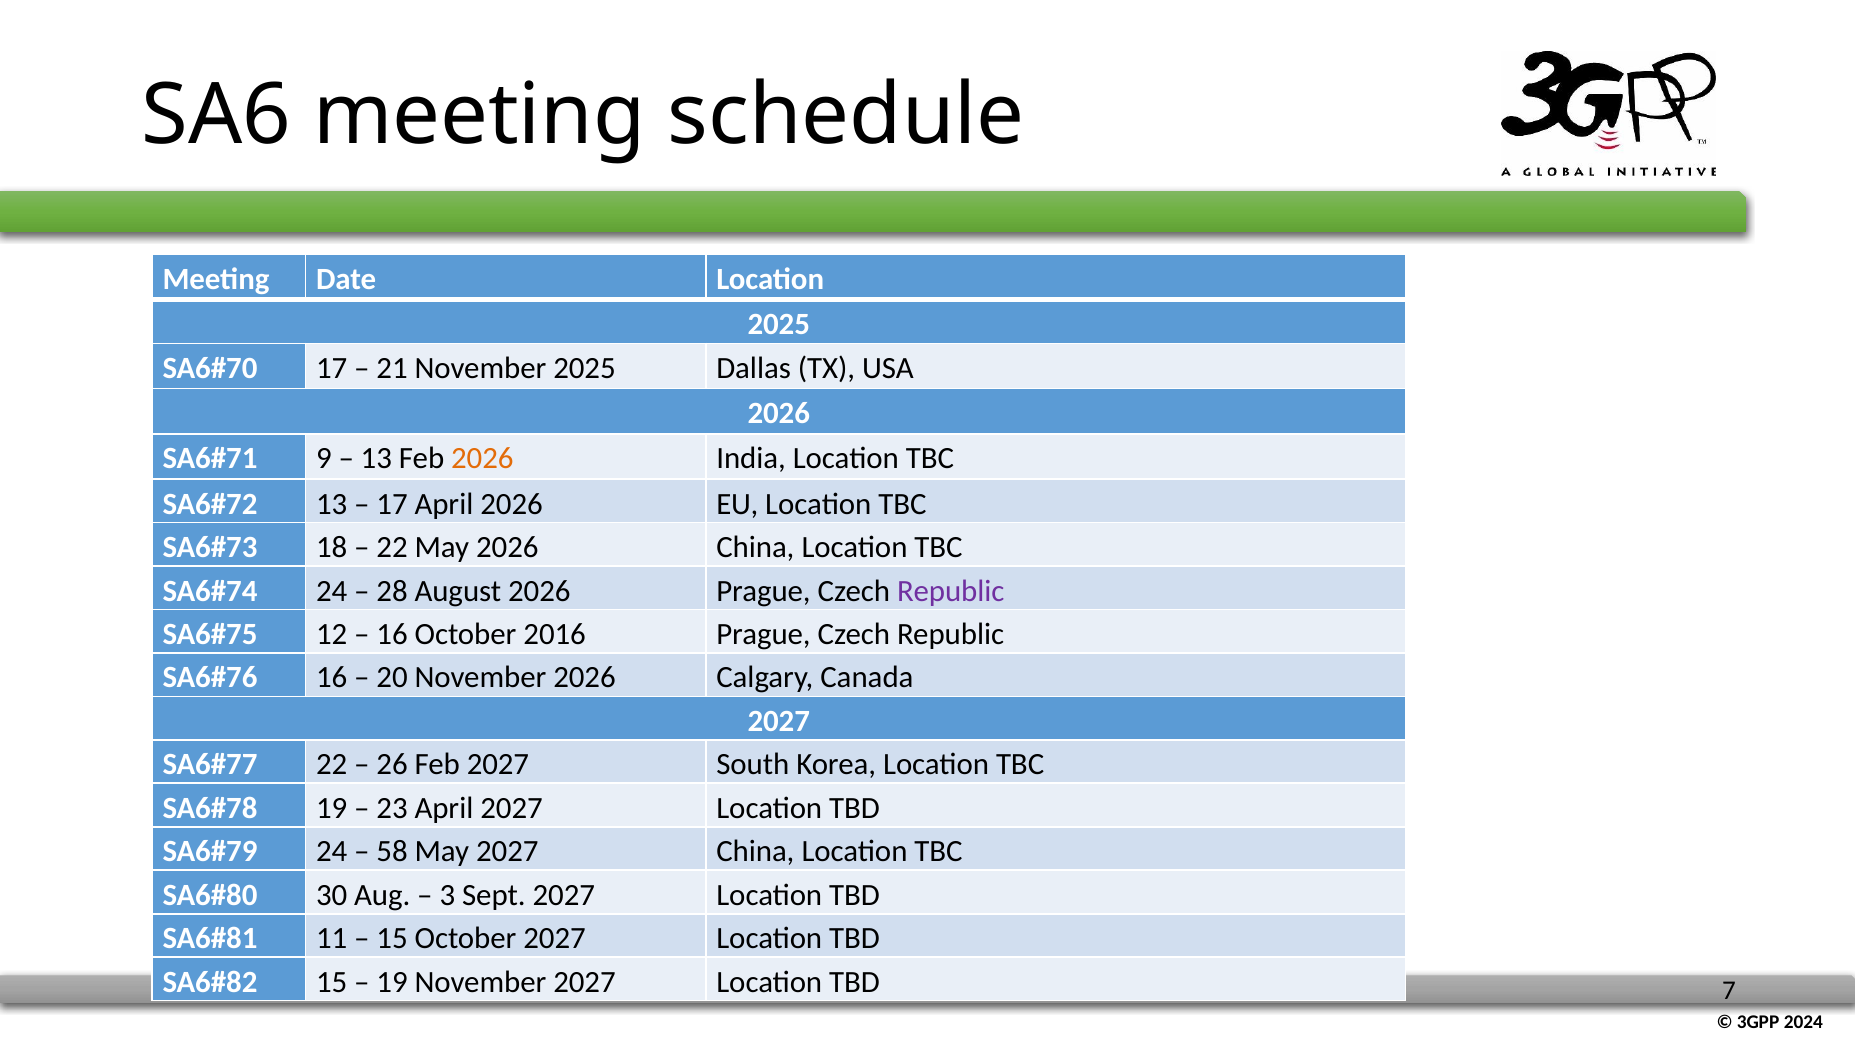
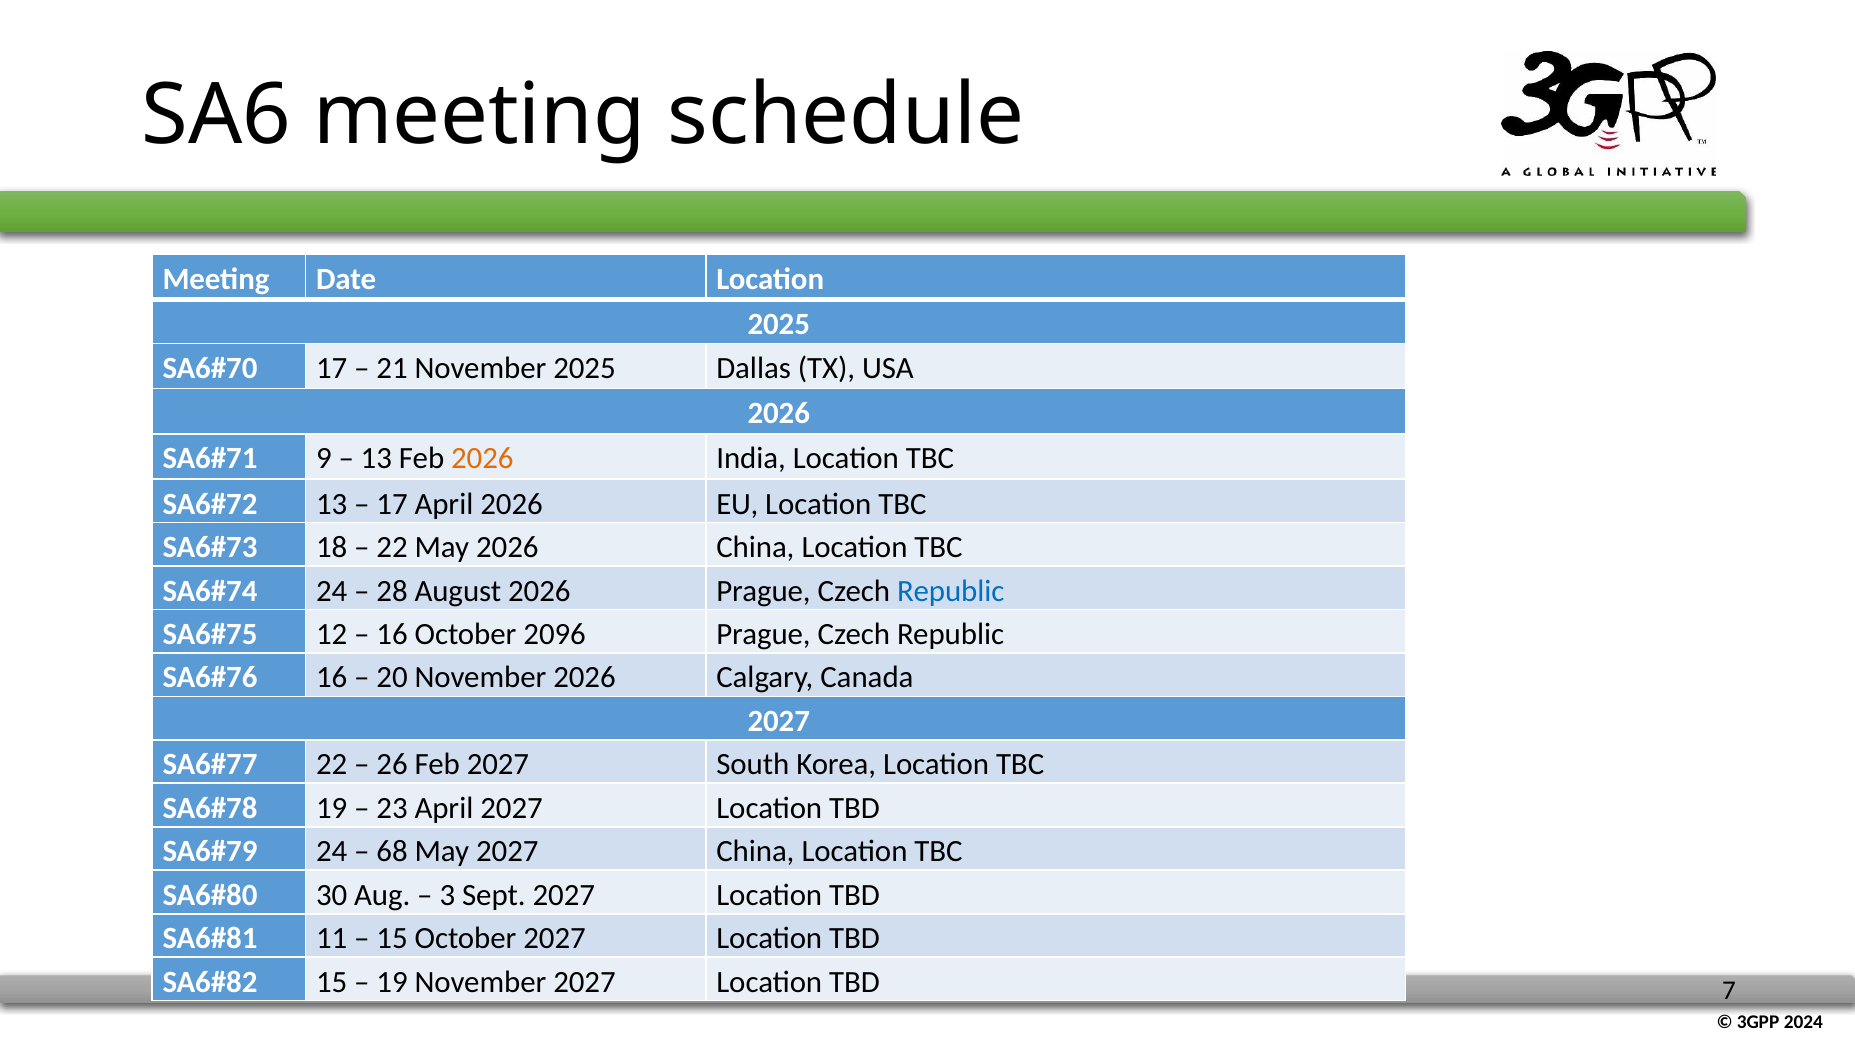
Republic at (951, 591) colour: purple -> blue
2016: 2016 -> 2096
58: 58 -> 68
